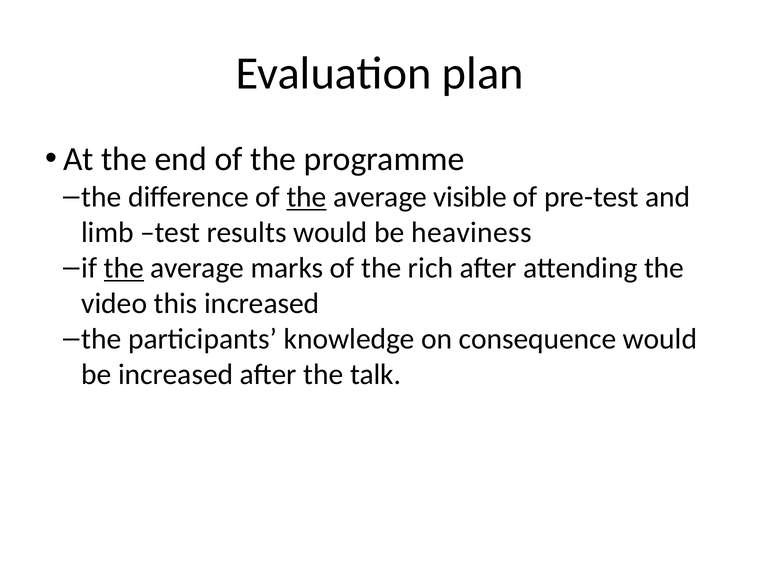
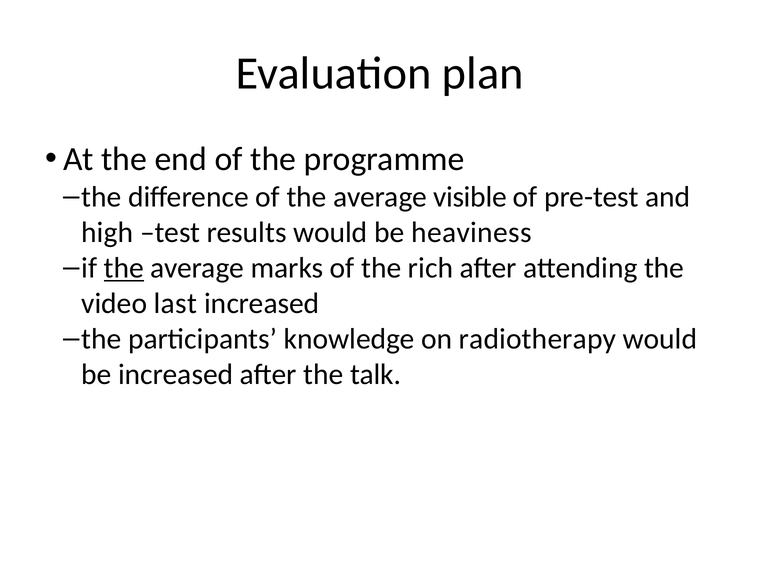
the at (307, 197) underline: present -> none
limb: limb -> high
this: this -> last
consequence: consequence -> radiotherapy
